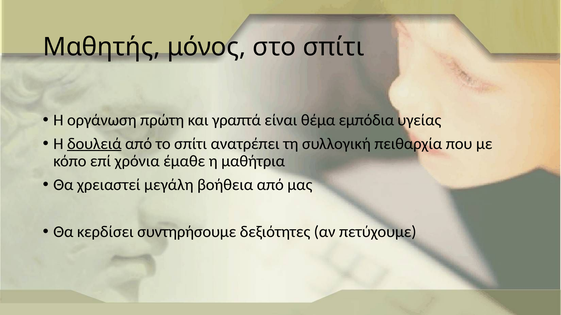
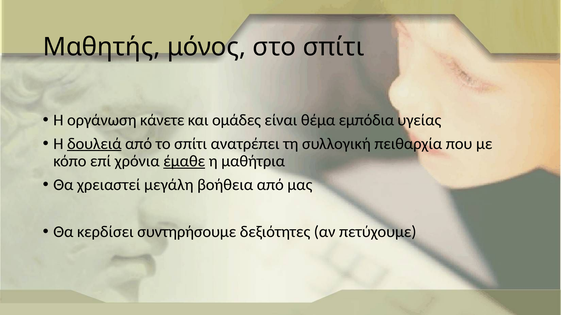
πρώτη: πρώτη -> κάνετε
γραπτά: γραπτά -> ομάδες
έμαθε underline: none -> present
